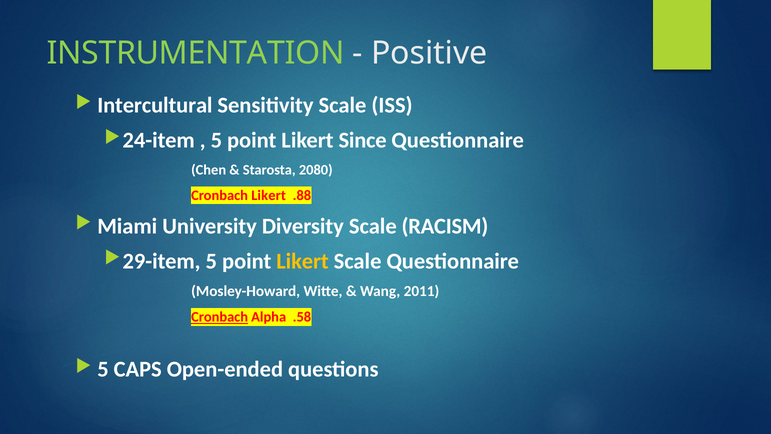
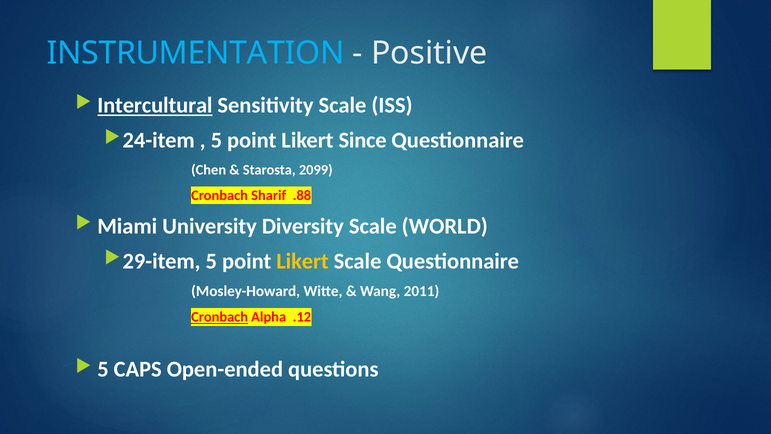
INSTRUMENTATION colour: light green -> light blue
Intercultural underline: none -> present
2080: 2080 -> 2099
Cronbach Likert: Likert -> Sharif
RACISM: RACISM -> WORLD
.58: .58 -> .12
